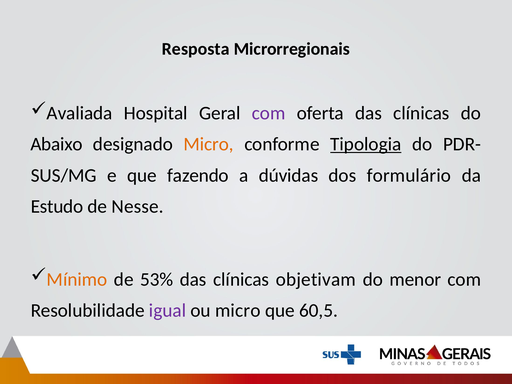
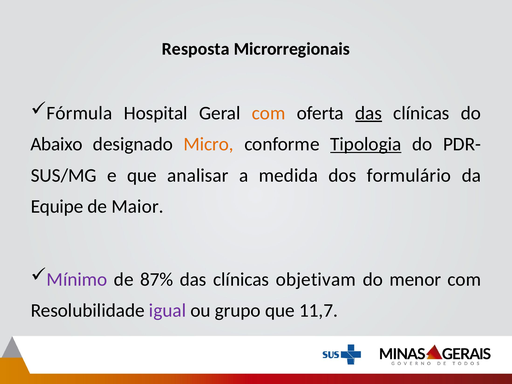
Avaliada: Avaliada -> Fórmula
com at (269, 113) colour: purple -> orange
das at (369, 113) underline: none -> present
fazendo: fazendo -> analisar
dúvidas: dúvidas -> medida
Estudo: Estudo -> Equipe
Nesse: Nesse -> Maior
Mínimo colour: orange -> purple
53%: 53% -> 87%
ou micro: micro -> grupo
60,5: 60,5 -> 11,7
